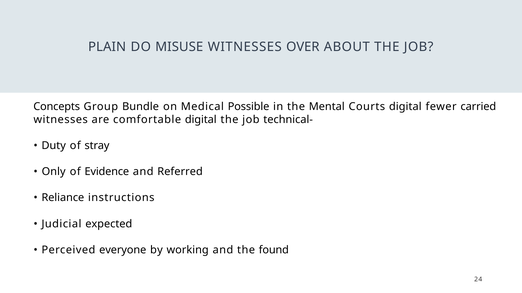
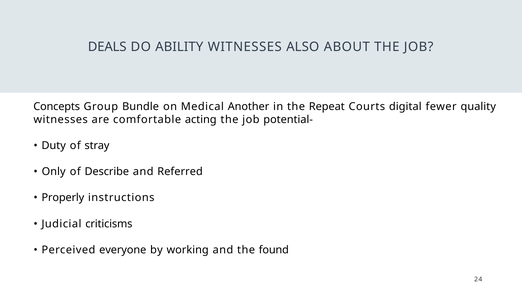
PLAIN: PLAIN -> DEALS
MISUSE: MISUSE -> ABILITY
OVER: OVER -> ALSO
Possible: Possible -> Another
Mental: Mental -> Repeat
carried: carried -> quality
comfortable digital: digital -> acting
technical-: technical- -> potential-
Evidence: Evidence -> Describe
Reliance: Reliance -> Properly
expected: expected -> criticisms
